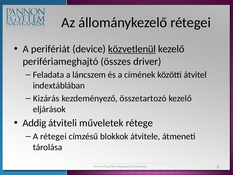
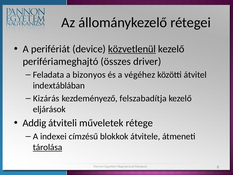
láncszem: láncszem -> bizonyos
címének: címének -> végéhez
összetartozó: összetartozó -> felszabadítja
A rétegei: rétegei -> indexei
tárolása underline: none -> present
